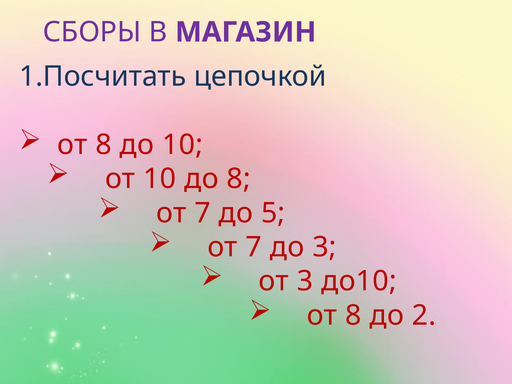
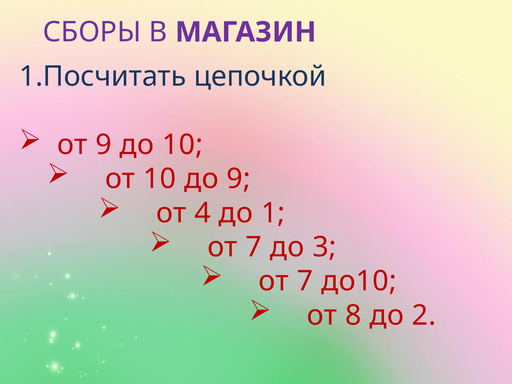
8 at (103, 145): 8 -> 9
до 8: 8 -> 9
7 at (202, 213): 7 -> 4
5: 5 -> 1
3 at (305, 281): 3 -> 7
